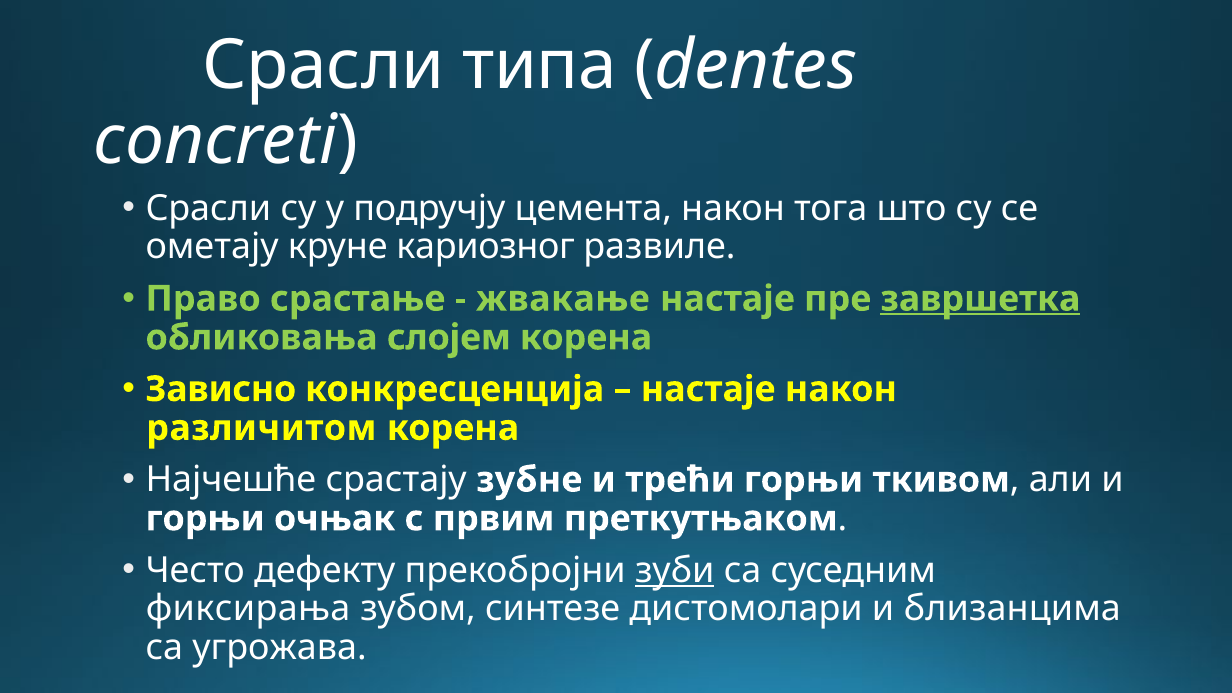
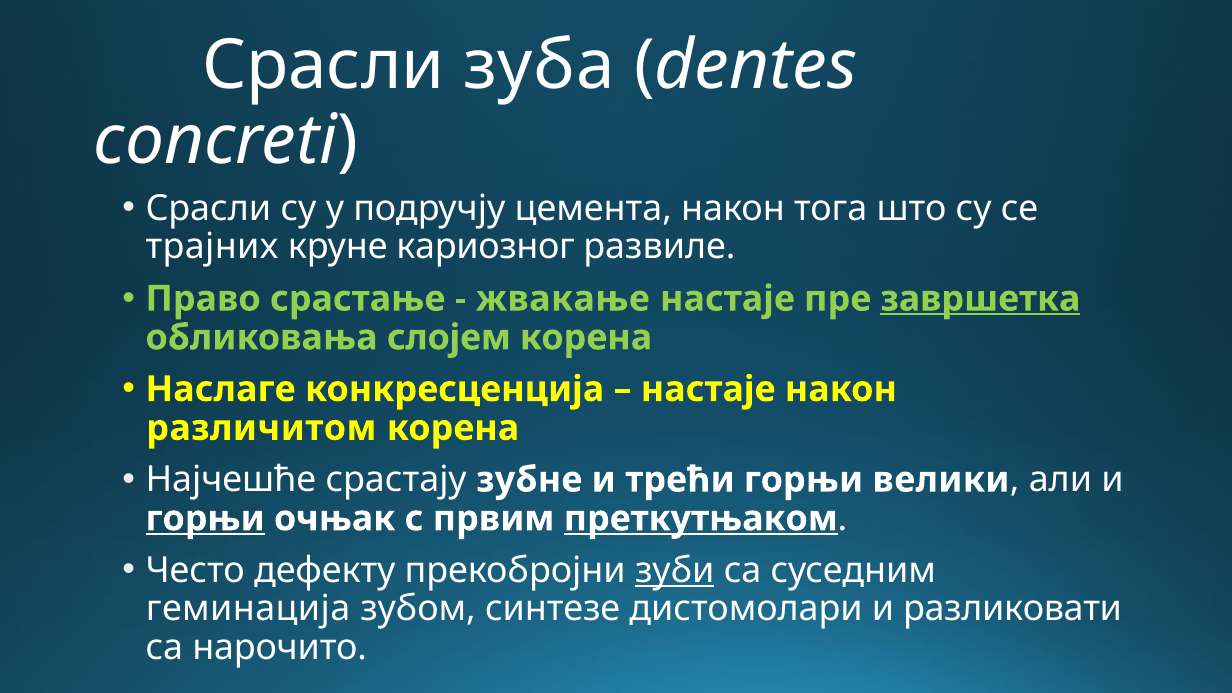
типа: типа -> зуба
ометају: ометају -> трајних
Зависно: Зависно -> Наслаге
ткивом: ткивом -> велики
горњи at (205, 519) underline: none -> present
преткутњаком underline: none -> present
фиксирања: фиксирања -> геминација
близанцима: близанцима -> разликовати
угрожава: угрожава -> нарочито
